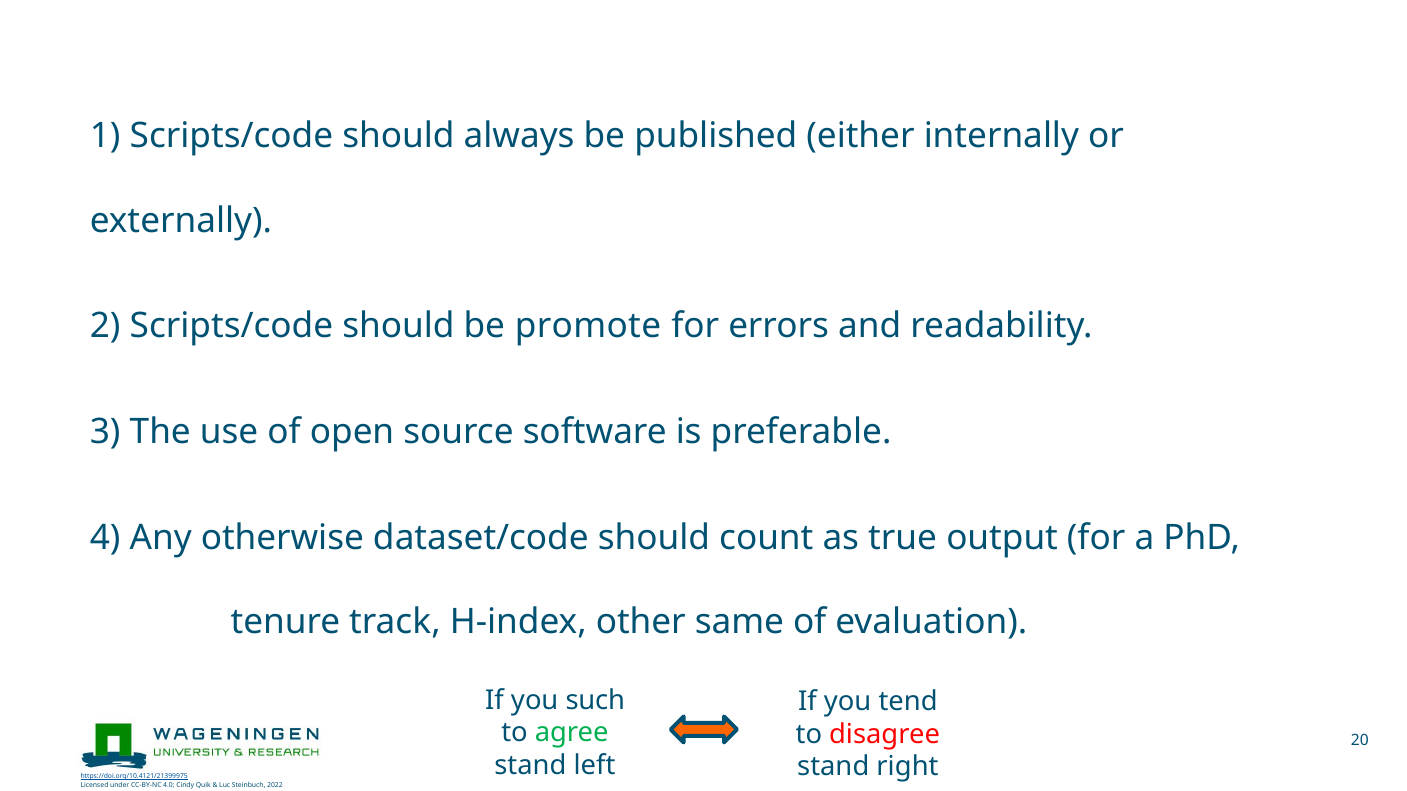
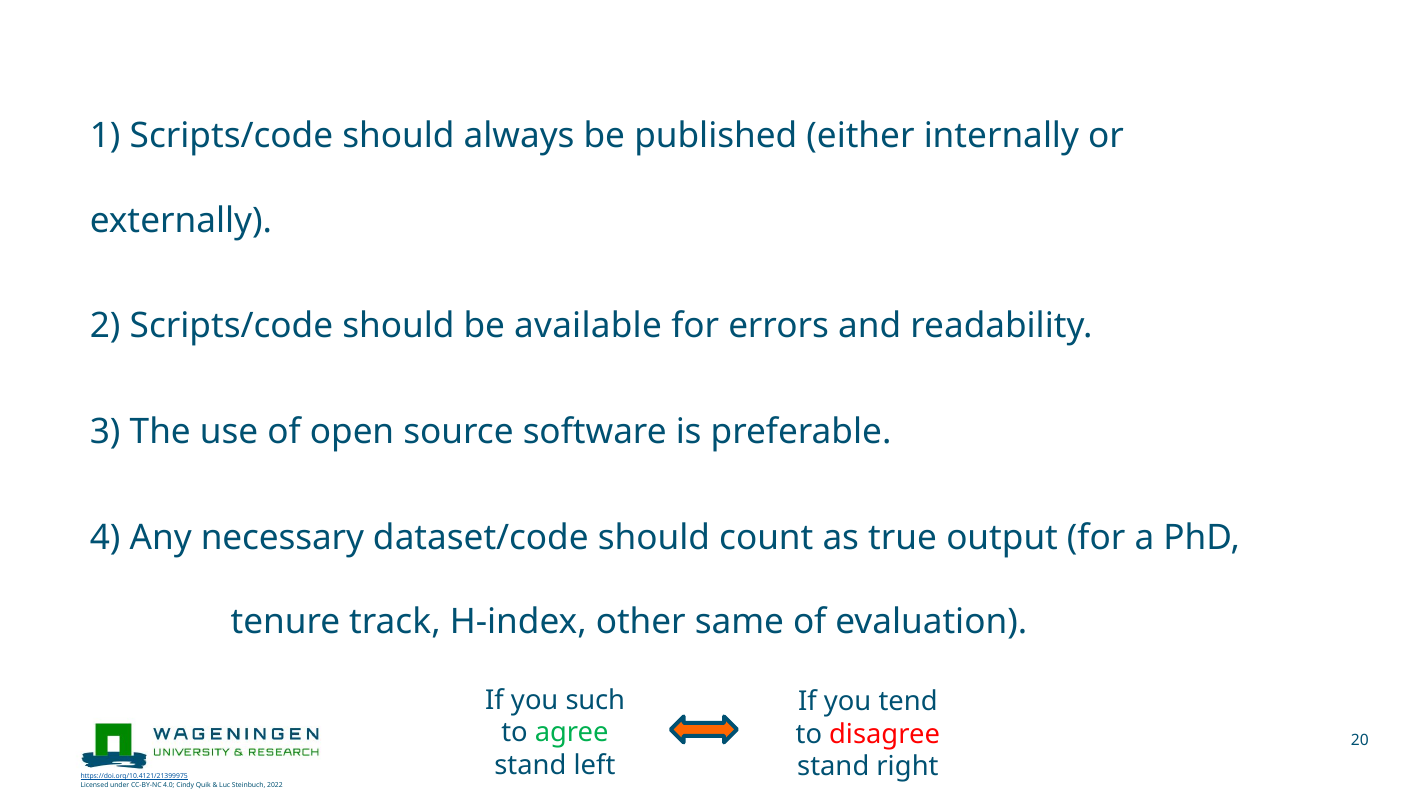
promote: promote -> available
otherwise: otherwise -> necessary
